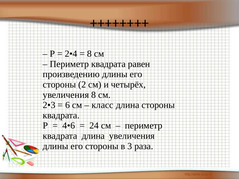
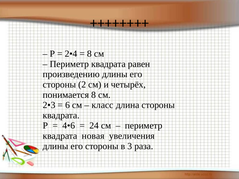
увеличения at (66, 95): увеличения -> понимается
квадрата длина: длина -> новая
